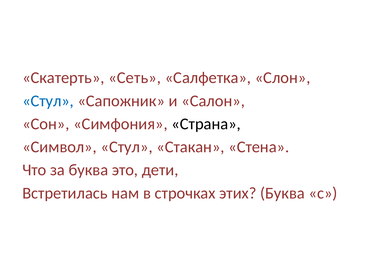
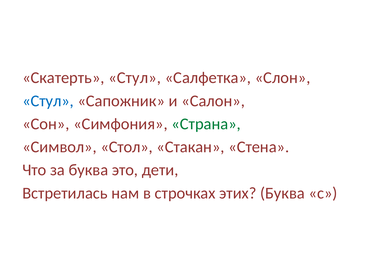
Скатерть Сеть: Сеть -> Стул
Страна colour: black -> green
Символ Стул: Стул -> Стол
